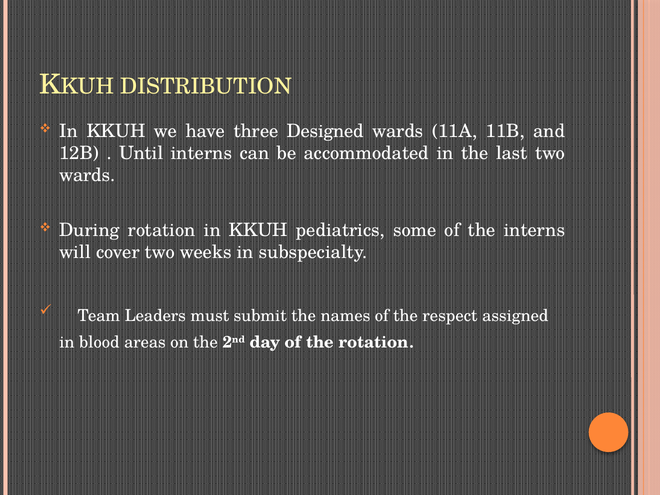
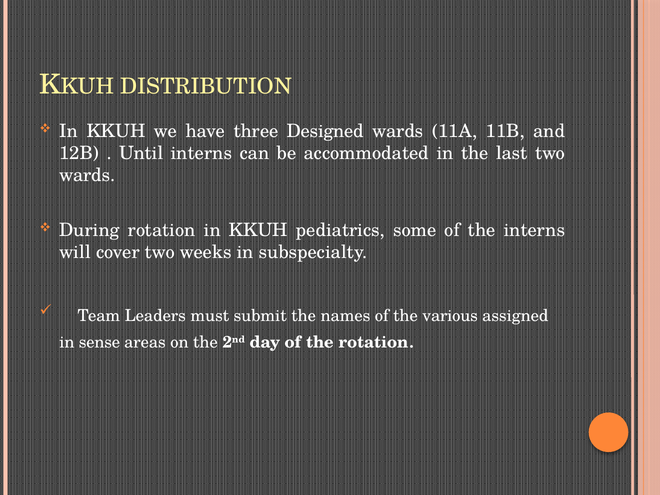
respect: respect -> various
blood: blood -> sense
